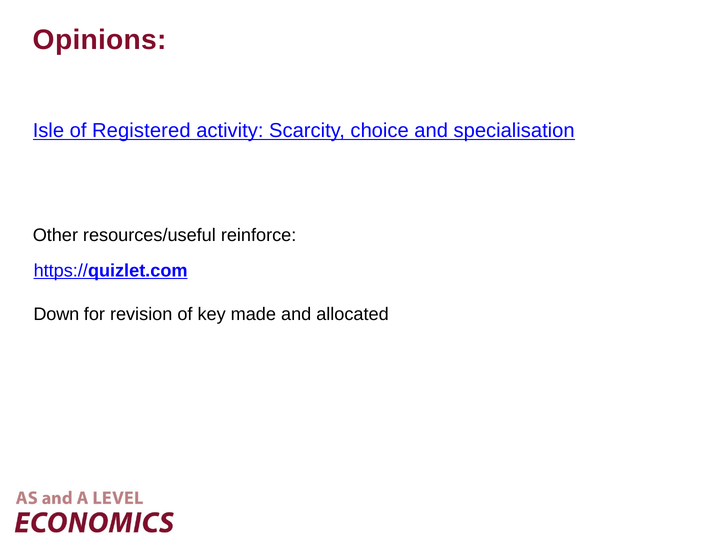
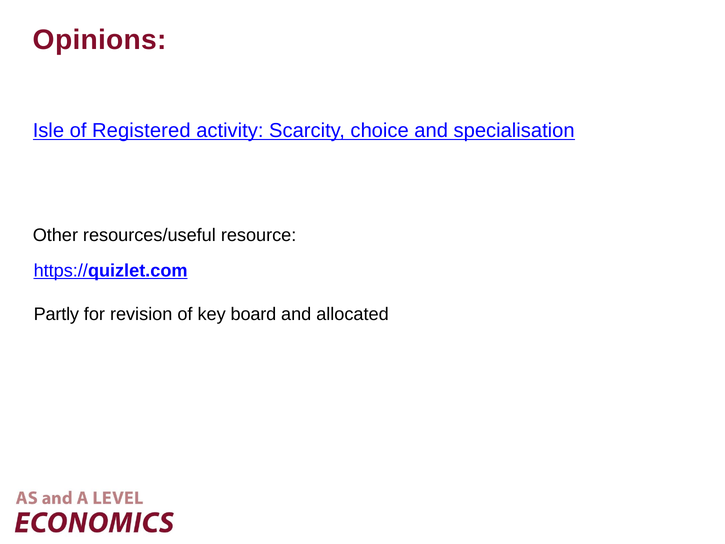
reinforce: reinforce -> resource
Down: Down -> Partly
made: made -> board
